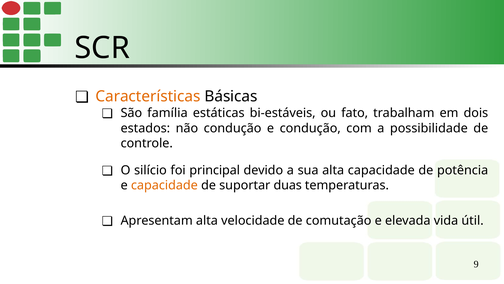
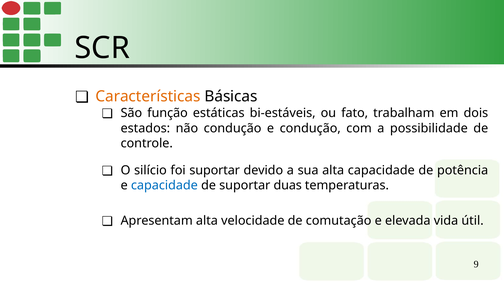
família: família -> função
foi principal: principal -> suportar
capacidade at (164, 185) colour: orange -> blue
